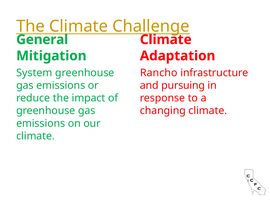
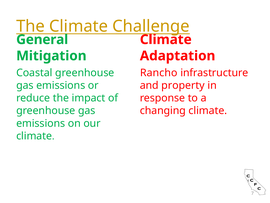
System: System -> Coastal
pursuing: pursuing -> property
